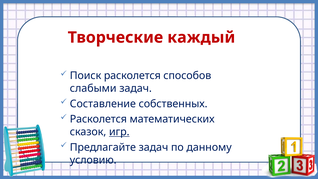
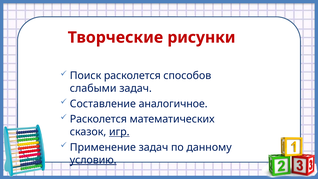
каждый: каждый -> рисунки
собственных: собственных -> аналогичное
Предлагайте: Предлагайте -> Применение
условию underline: none -> present
